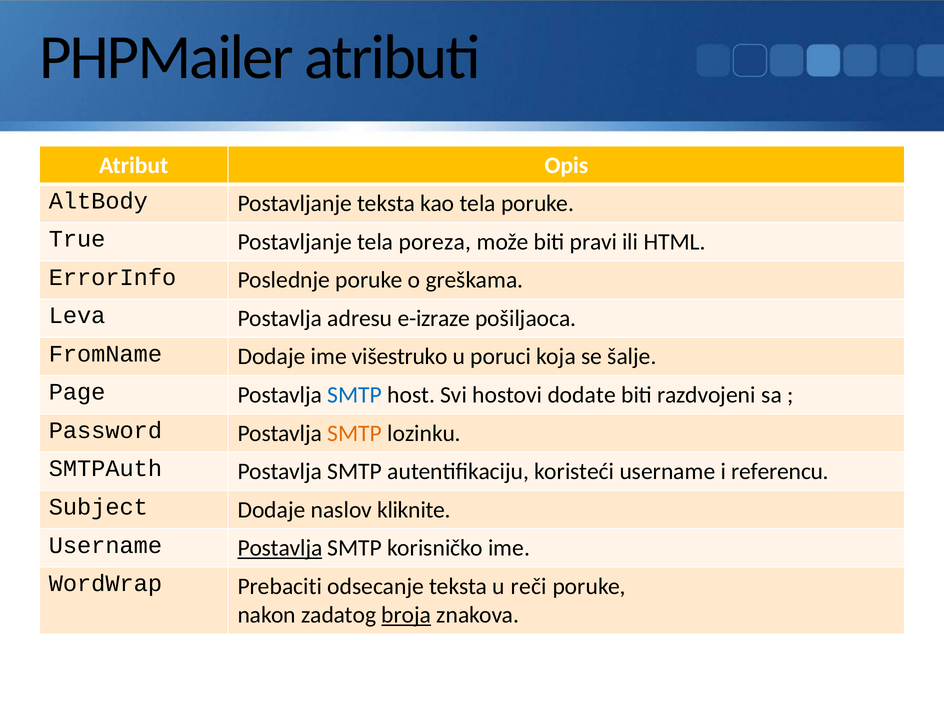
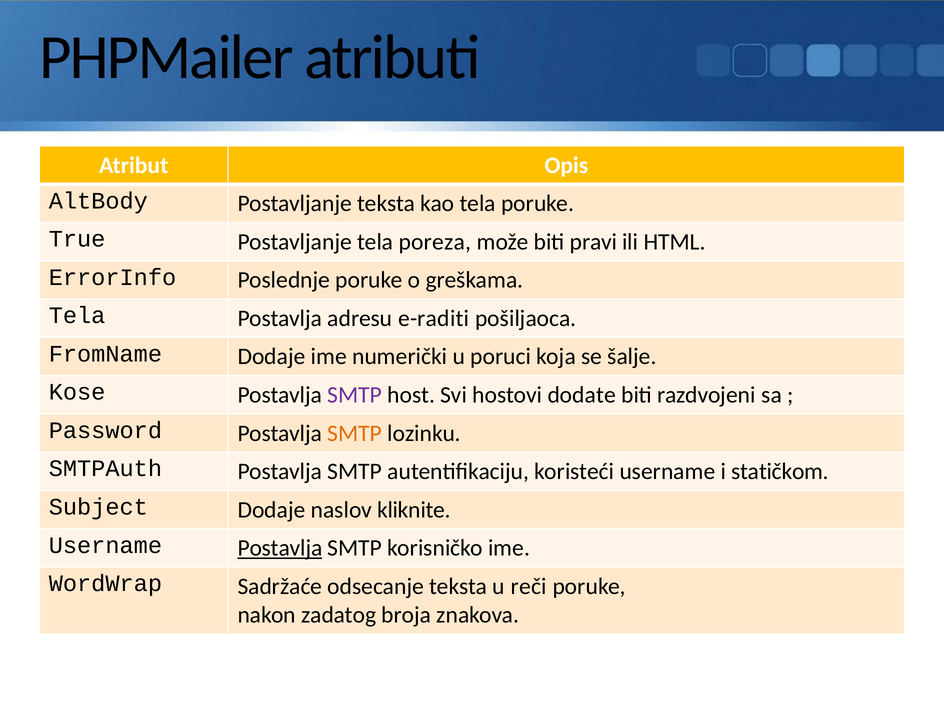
Leva at (77, 316): Leva -> Tela
e-izraze: e-izraze -> e-raditi
višestruko: višestruko -> numerički
Page: Page -> Kose
SMTP at (355, 395) colour: blue -> purple
referencu: referencu -> statičkom
Prebaciti: Prebaciti -> Sadržaće
broja underline: present -> none
